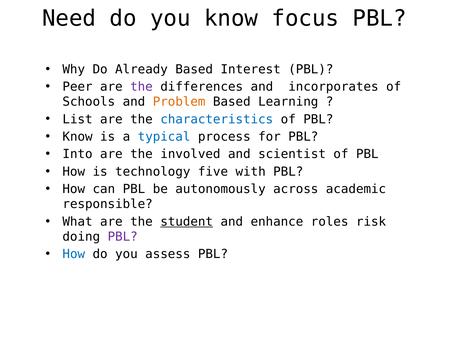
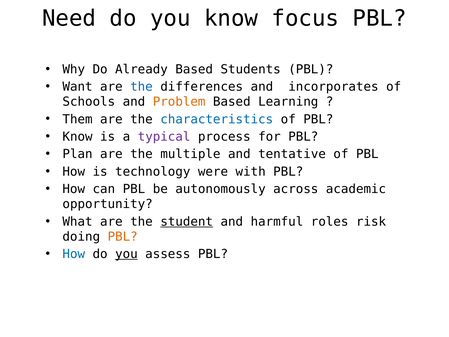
Interest: Interest -> Students
Peer: Peer -> Want
the at (141, 87) colour: purple -> blue
List: List -> Them
typical colour: blue -> purple
Into: Into -> Plan
involved: involved -> multiple
scientist: scientist -> tentative
five: five -> were
responsible: responsible -> opportunity
enhance: enhance -> harmful
PBL at (123, 236) colour: purple -> orange
you at (126, 254) underline: none -> present
